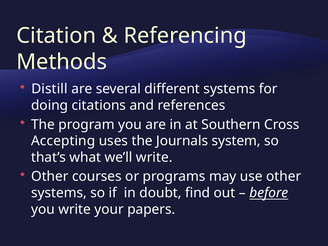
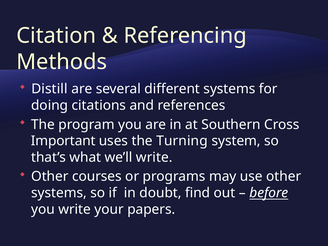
Accepting: Accepting -> Important
Journals: Journals -> Turning
